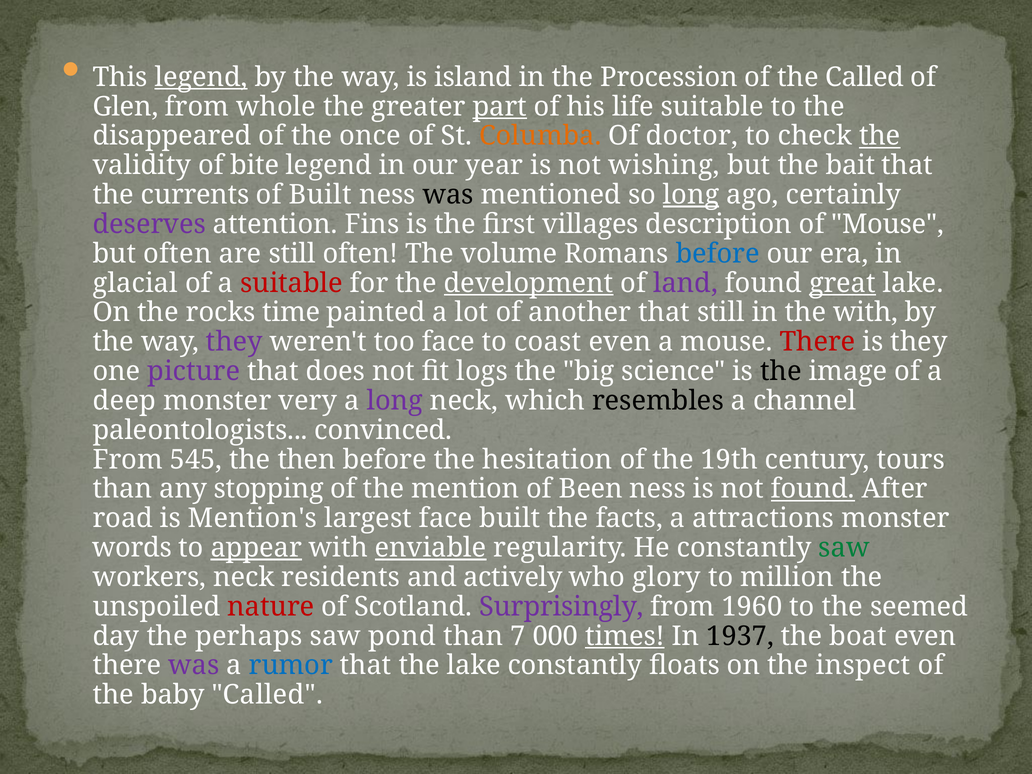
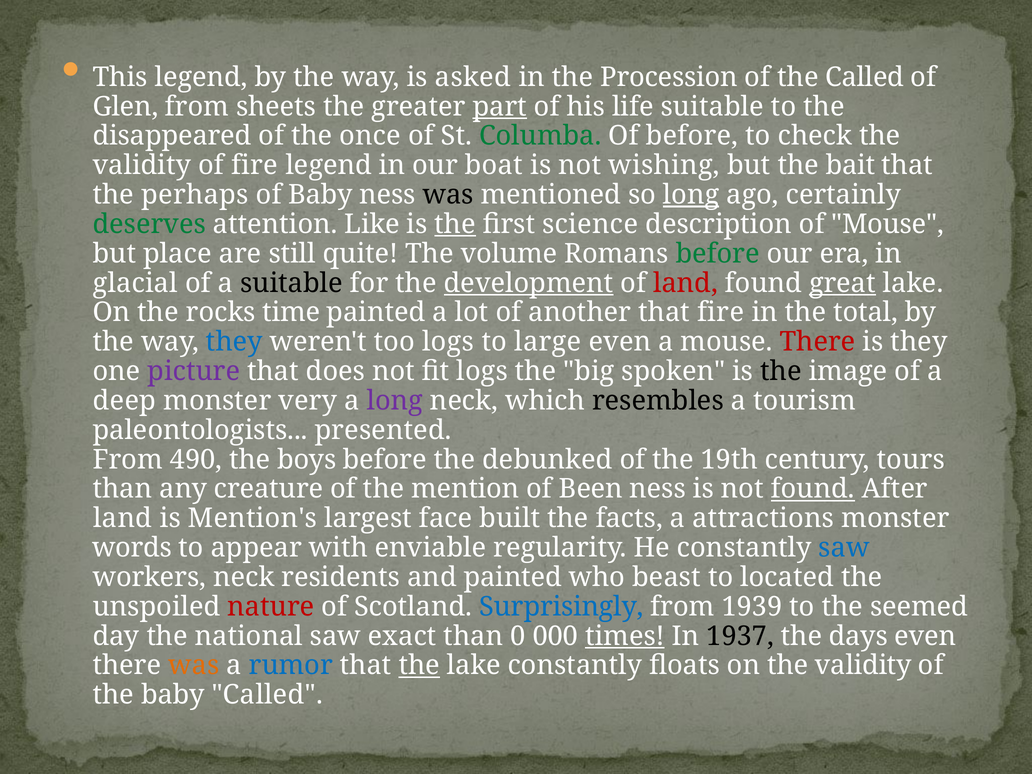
legend at (201, 77) underline: present -> none
island: island -> asked
whole: whole -> sheets
Columba colour: orange -> green
Of doctor: doctor -> before
the at (880, 136) underline: present -> none
of bite: bite -> fire
year: year -> boat
currents: currents -> perhaps
of Built: Built -> Baby
deserves colour: purple -> green
Fins: Fins -> Like
the at (455, 224) underline: none -> present
villages: villages -> science
but often: often -> place
still often: often -> quite
before at (718, 254) colour: blue -> green
suitable at (292, 283) colour: red -> black
land at (685, 283) colour: purple -> red
that still: still -> fire
the with: with -> total
they at (234, 342) colour: purple -> blue
too face: face -> logs
coast: coast -> large
science: science -> spoken
channel: channel -> tourism
convinced: convinced -> presented
545: 545 -> 490
then: then -> boys
hesitation: hesitation -> debunked
stopping: stopping -> creature
road at (123, 518): road -> land
appear underline: present -> none
enviable underline: present -> none
saw at (844, 548) colour: green -> blue
and actively: actively -> painted
glory: glory -> beast
million: million -> located
Surprisingly colour: purple -> blue
1960: 1960 -> 1939
perhaps: perhaps -> national
pond: pond -> exact
7: 7 -> 0
boat: boat -> days
was at (194, 665) colour: purple -> orange
the at (419, 665) underline: none -> present
on the inspect: inspect -> validity
